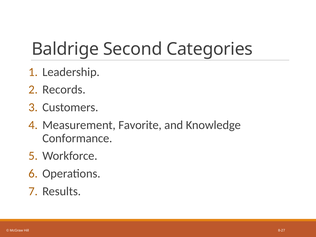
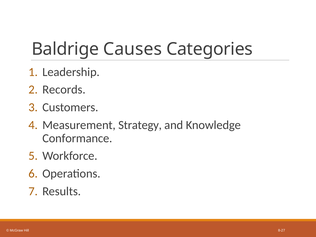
Second: Second -> Causes
Favorite: Favorite -> Strategy
